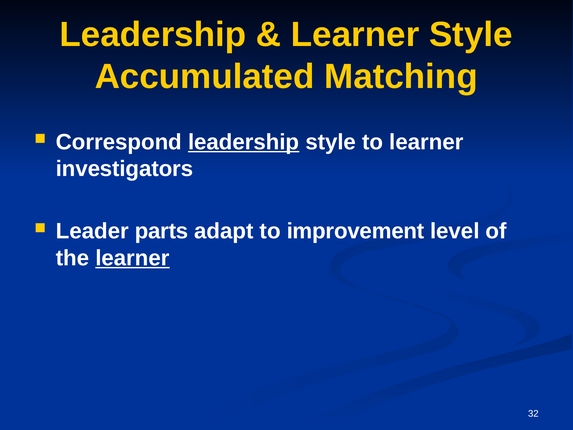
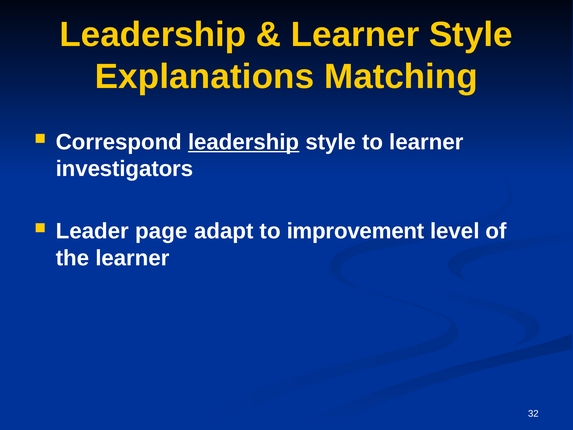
Accumulated: Accumulated -> Explanations
parts: parts -> page
learner at (132, 258) underline: present -> none
